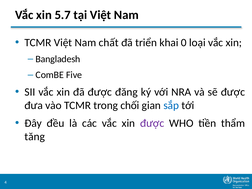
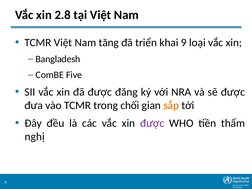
5.7: 5.7 -> 2.8
chất: chất -> tăng
0: 0 -> 9
sắp colour: blue -> orange
tăng: tăng -> nghị
